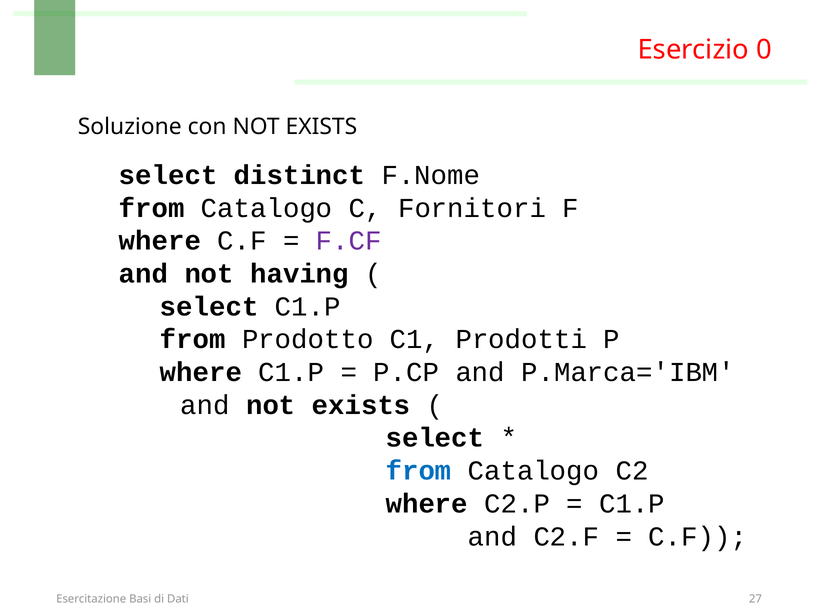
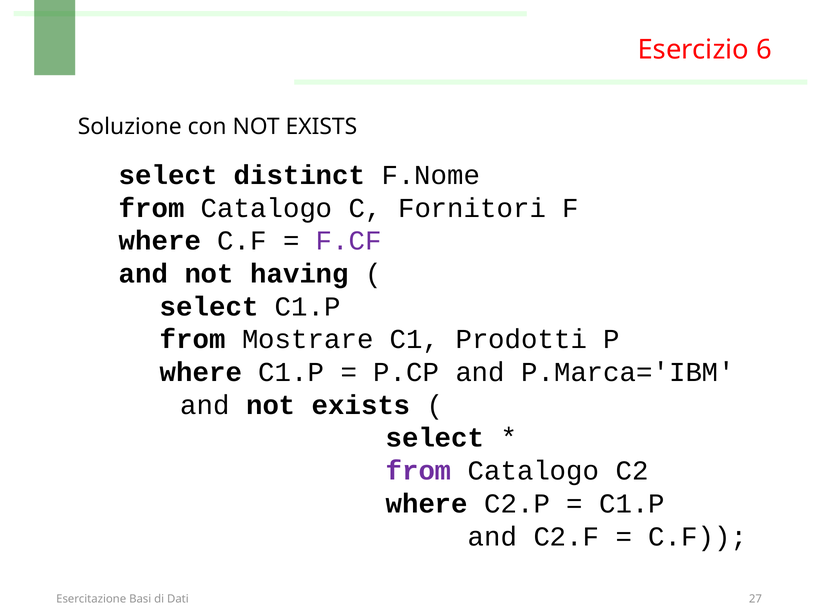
0: 0 -> 6
Prodotto: Prodotto -> Mostrare
from at (419, 471) colour: blue -> purple
